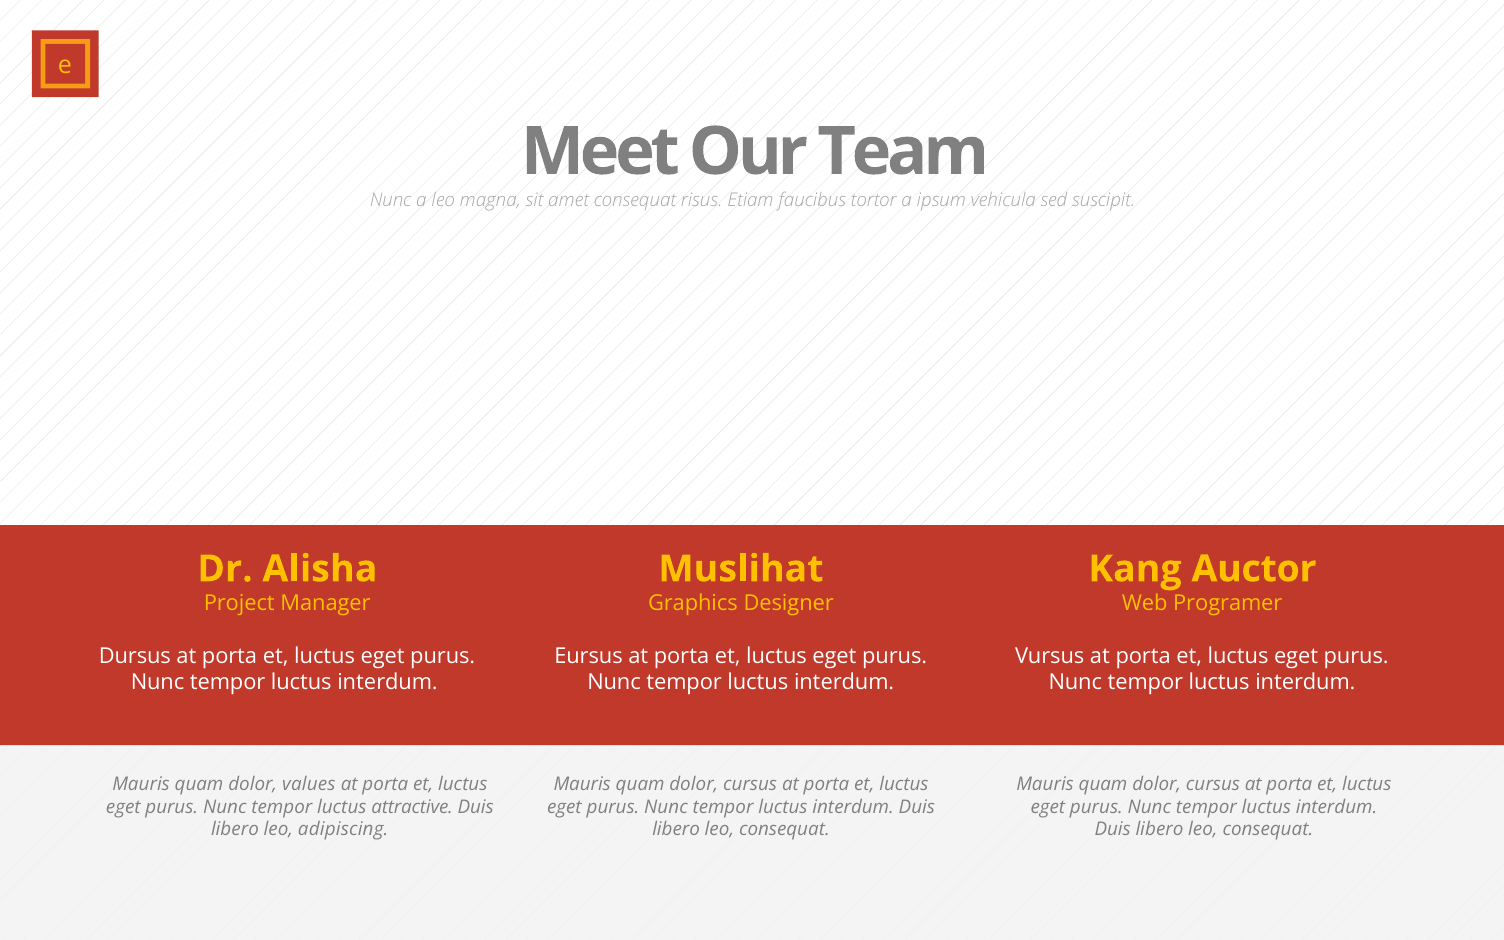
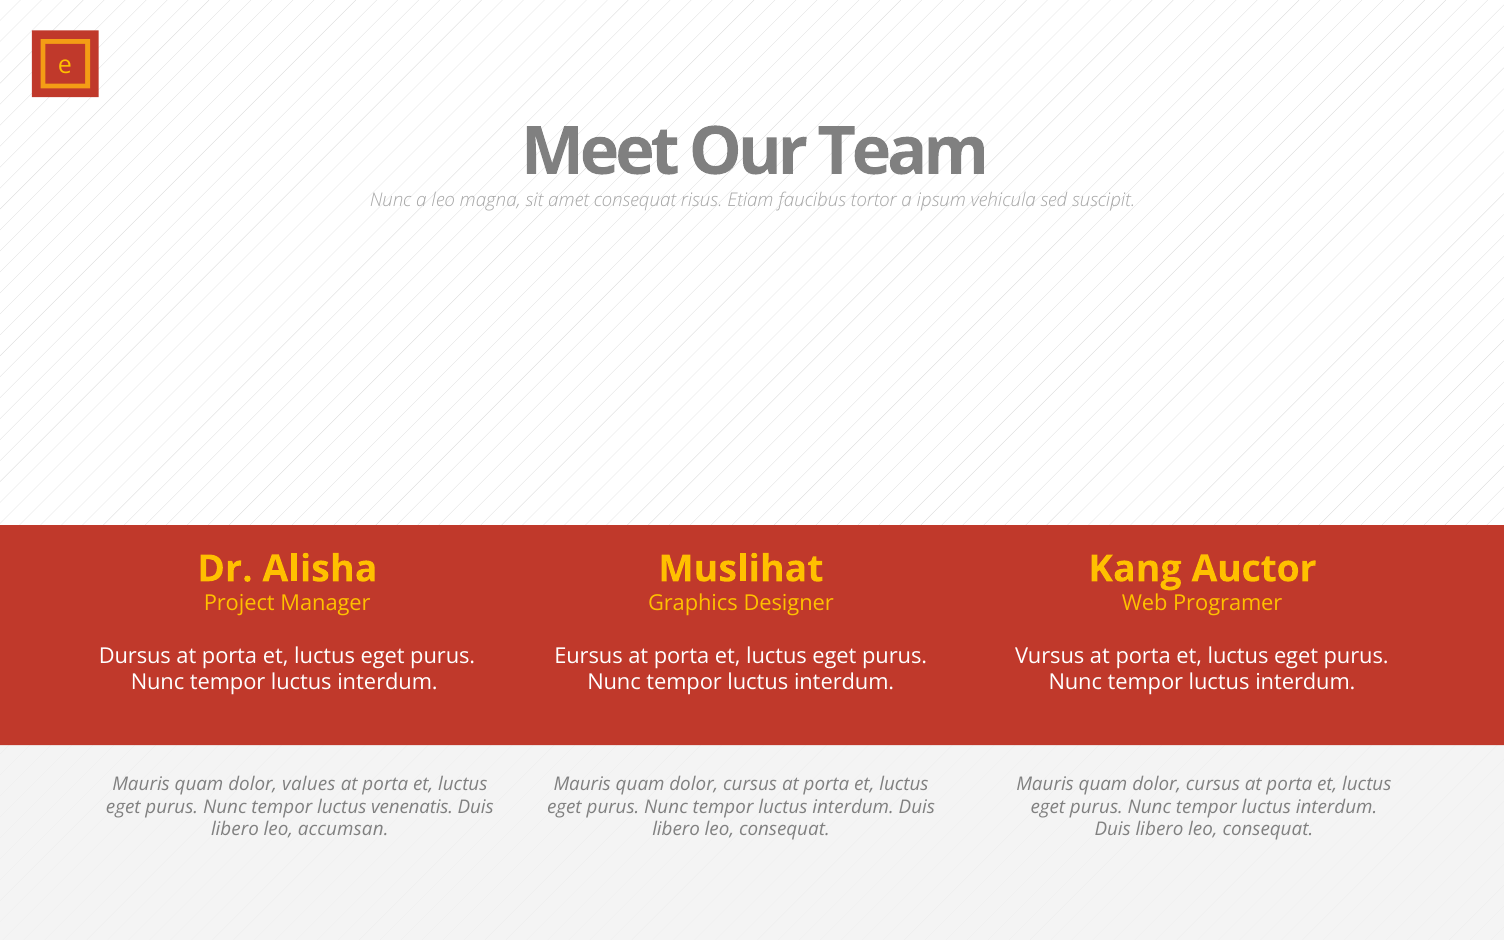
attractive: attractive -> venenatis
adipiscing: adipiscing -> accumsan
